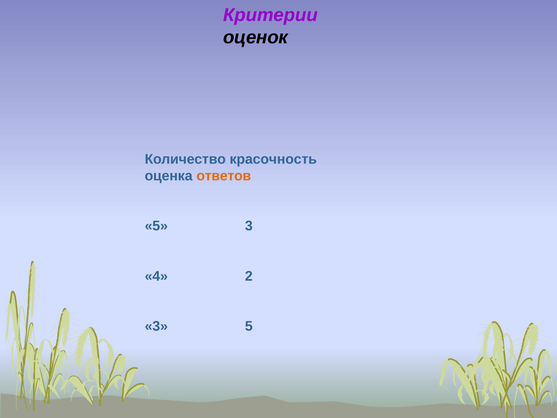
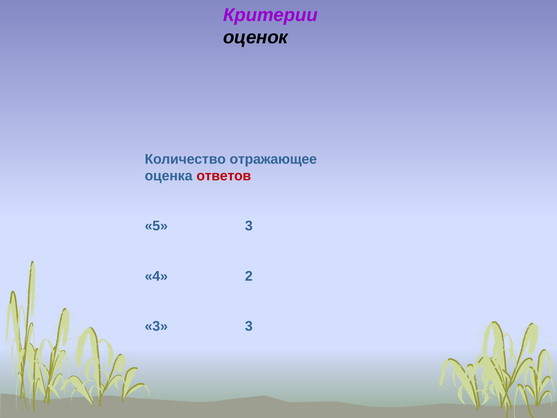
красочность: красочность -> отражающее
ответов colour: orange -> red
3 5: 5 -> 3
